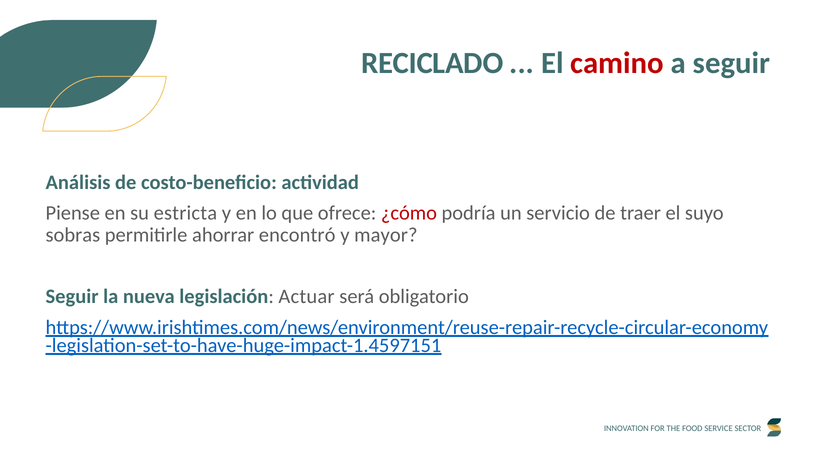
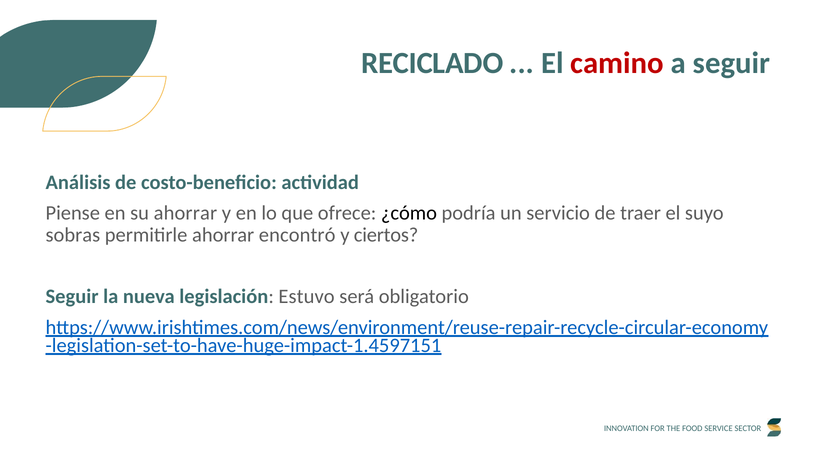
su estricta: estricta -> ahorrar
¿cómo colour: red -> black
mayor: mayor -> ciertos
Actuar: Actuar -> Estuvo
